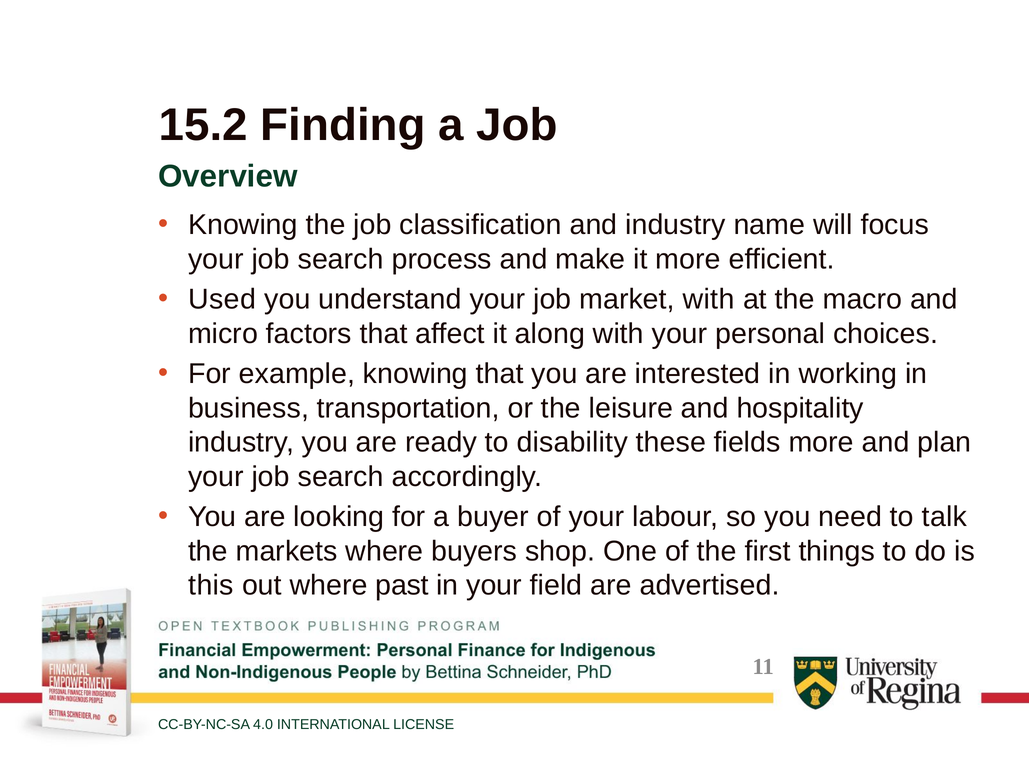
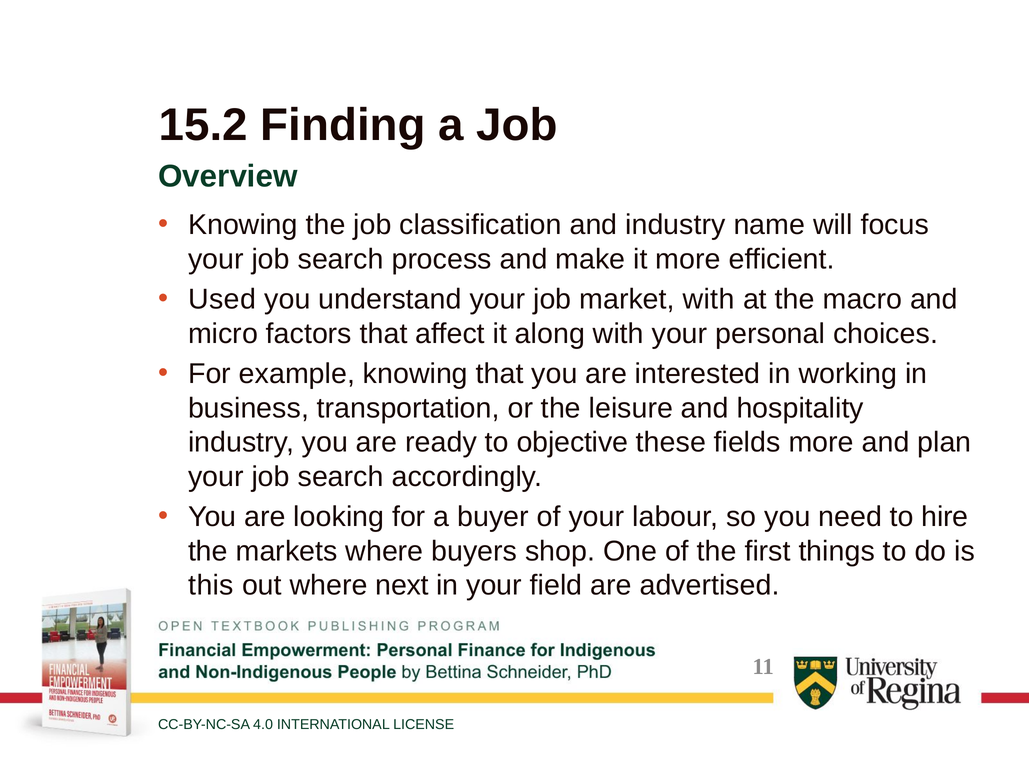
disability: disability -> objective
talk: talk -> hire
past: past -> next
